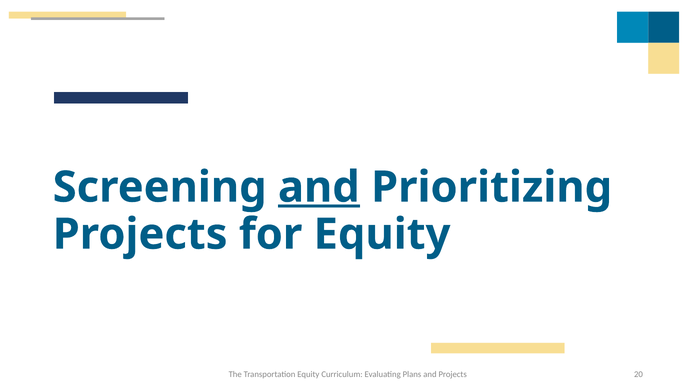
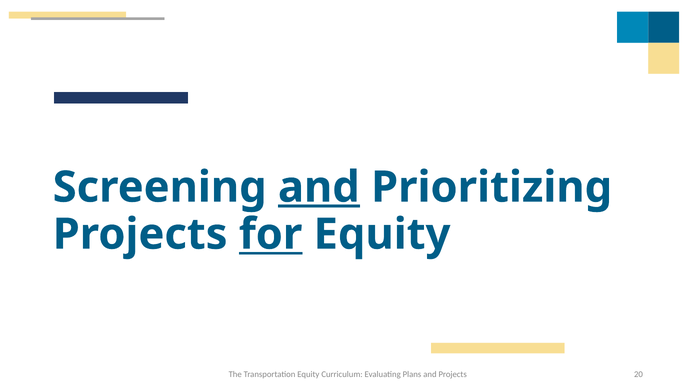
for underline: none -> present
